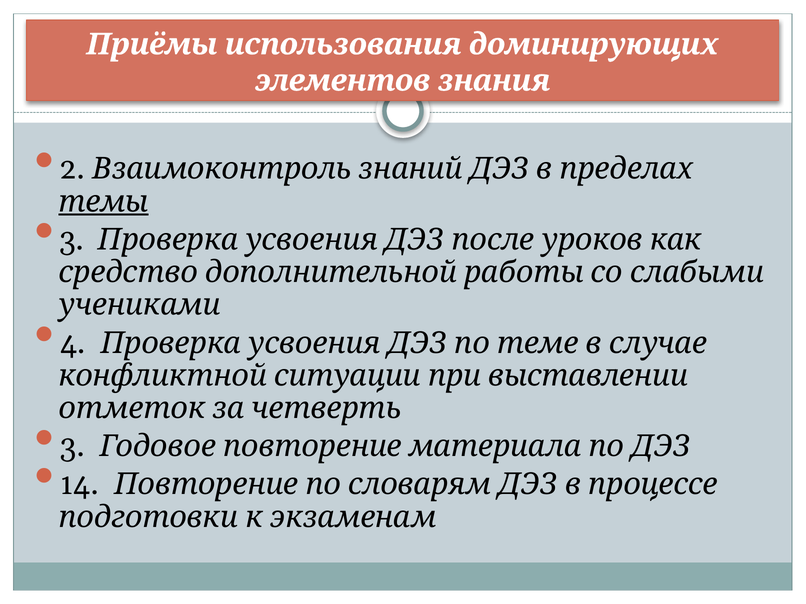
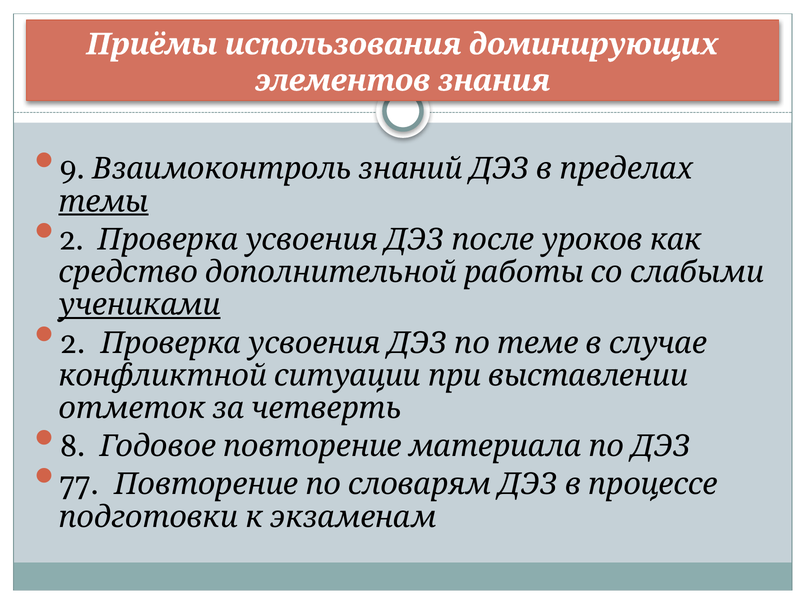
2: 2 -> 9
3 at (72, 240): 3 -> 2
учениками underline: none -> present
4 at (73, 343): 4 -> 2
3 at (72, 447): 3 -> 8
14: 14 -> 77
